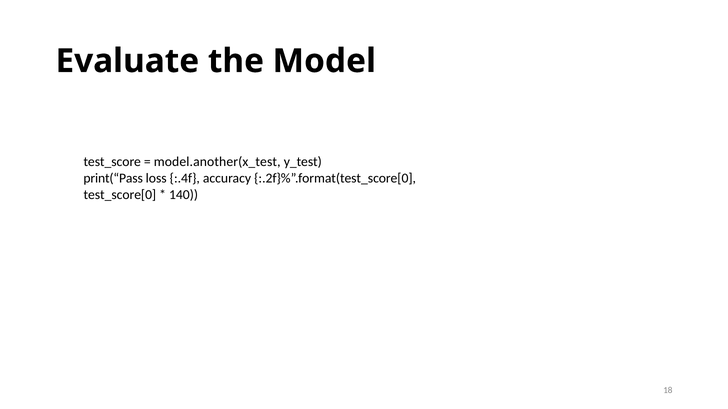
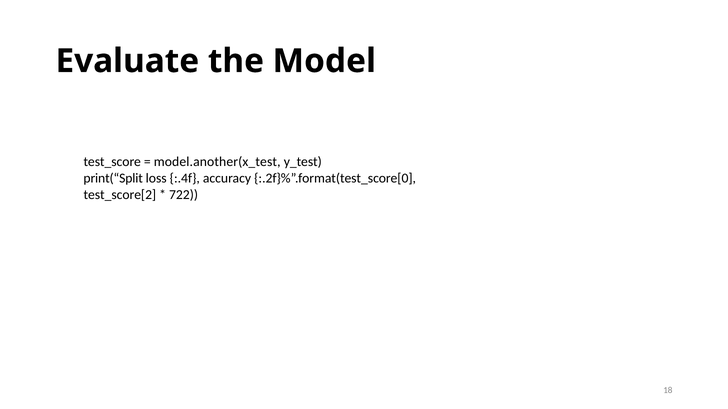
print(“Pass: print(“Pass -> print(“Split
test_score[0: test_score[0 -> test_score[2
140: 140 -> 722
